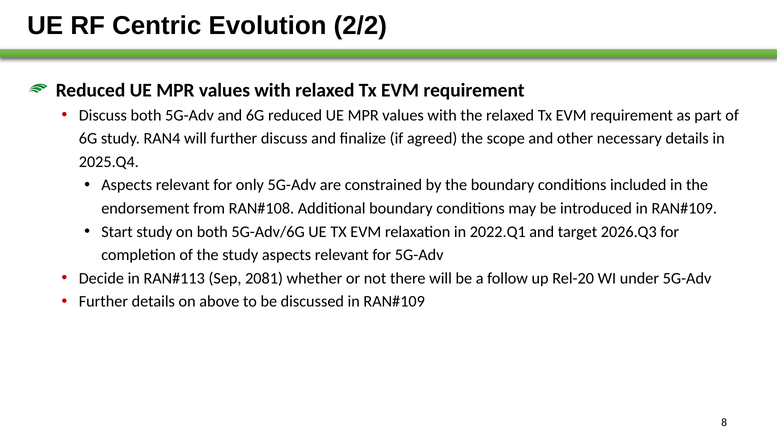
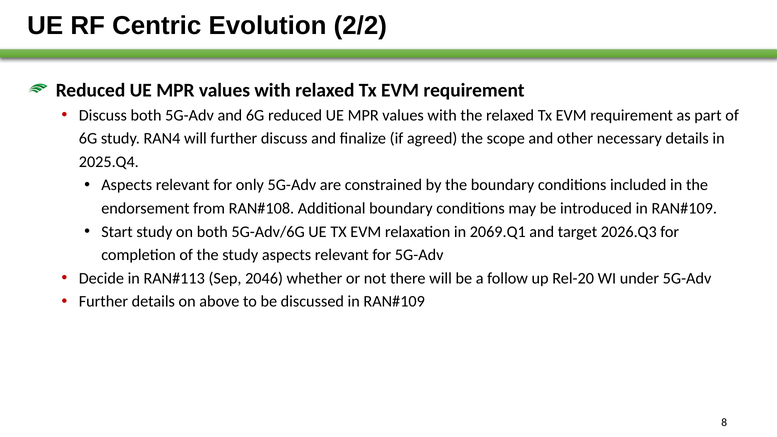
2022.Q1: 2022.Q1 -> 2069.Q1
2081: 2081 -> 2046
